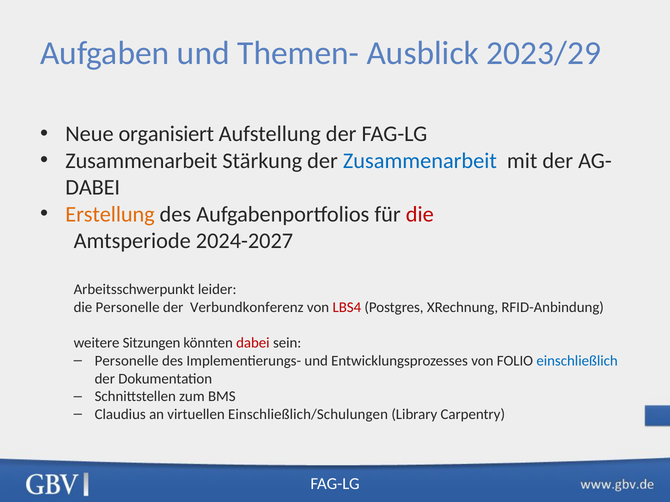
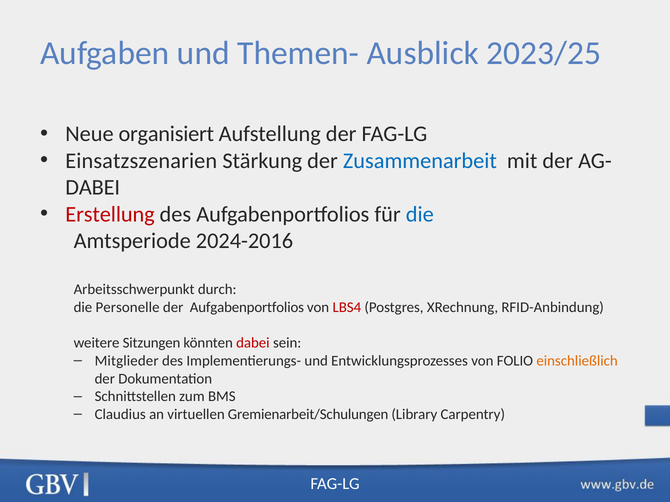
2023/29: 2023/29 -> 2023/25
Zusammenarbeit at (141, 161): Zusammenarbeit -> Einsatzszenarien
Erstellung colour: orange -> red
die at (420, 214) colour: red -> blue
2024-2027: 2024-2027 -> 2024-2016
leider: leider -> durch
der Verbundkonferenz: Verbundkonferenz -> Aufgabenportfolios
Personelle at (127, 361): Personelle -> Mitglieder
einschließlich colour: blue -> orange
Einschließlich/Schulungen: Einschließlich/Schulungen -> Gremienarbeit/Schulungen
